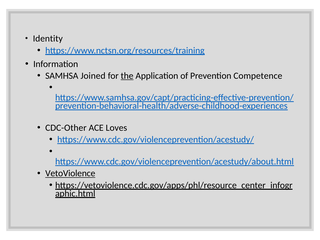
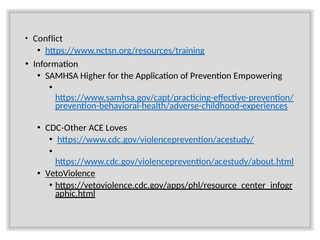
Identity: Identity -> Conflict
Joined: Joined -> Higher
the underline: present -> none
Competence: Competence -> Empowering
